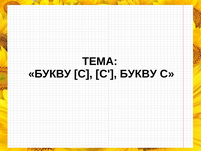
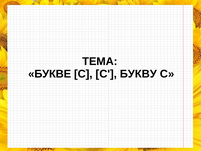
БУКВУ at (50, 74): БУКВУ -> БУКВЕ
